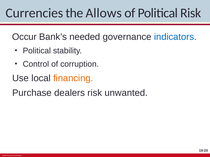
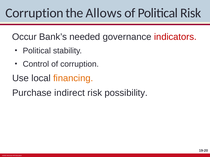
Currencies at (34, 13): Currencies -> Corruption
indicators colour: blue -> red
dealers: dealers -> indirect
unwanted: unwanted -> possibility
